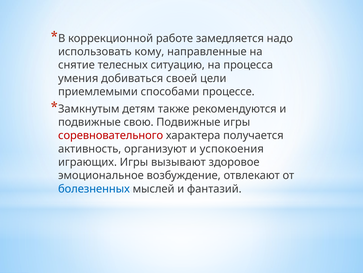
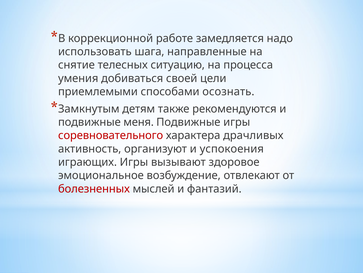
кому: кому -> шага
процессе: процессе -> осознать
свою: свою -> меня
получается: получается -> драчливых
болезненных colour: blue -> red
